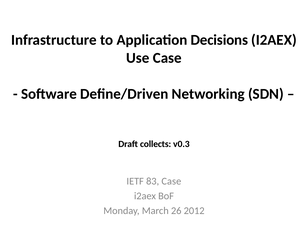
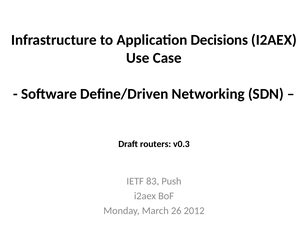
collects: collects -> routers
83 Case: Case -> Push
